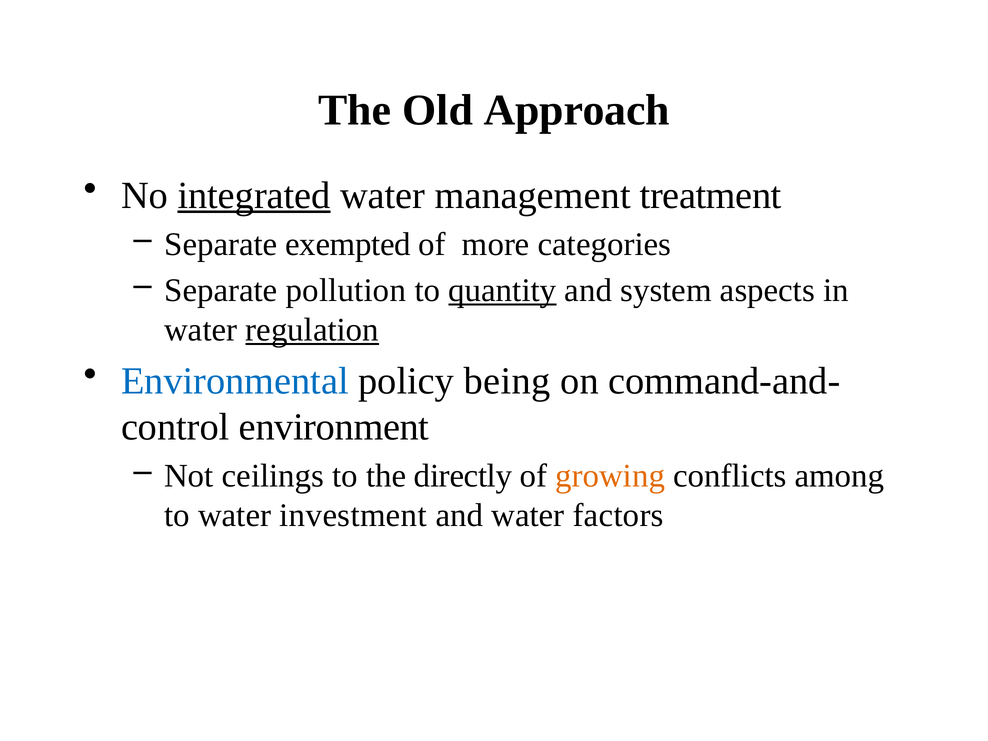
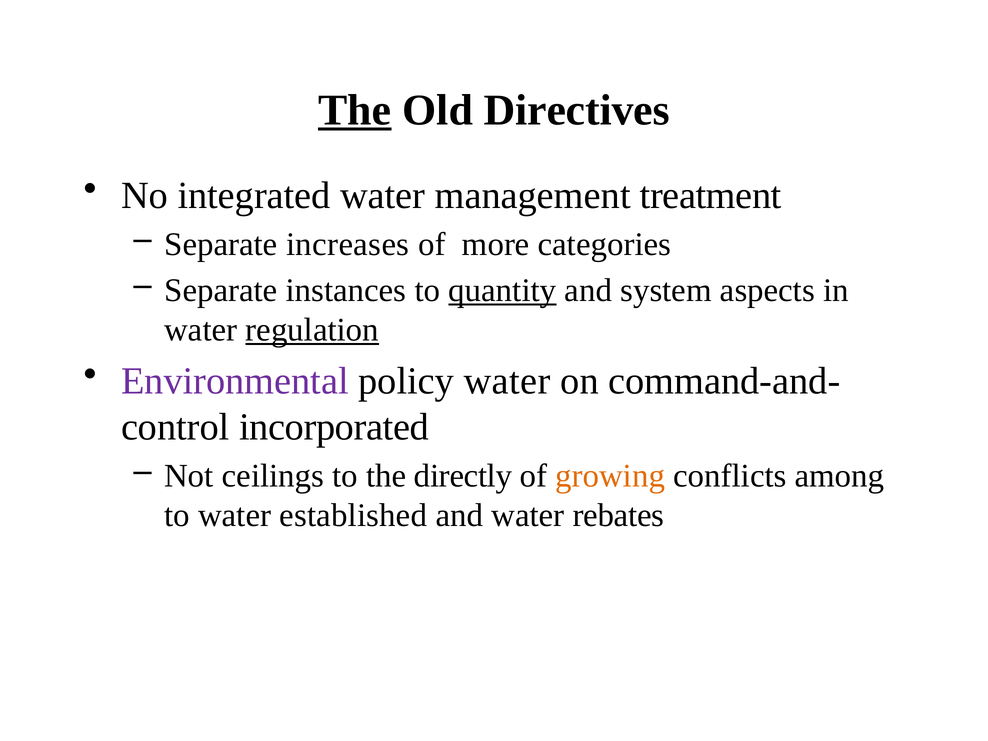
The at (355, 110) underline: none -> present
Approach: Approach -> Directives
integrated underline: present -> none
exempted: exempted -> increases
pollution: pollution -> instances
Environmental colour: blue -> purple
policy being: being -> water
environment: environment -> incorporated
investment: investment -> established
factors: factors -> rebates
